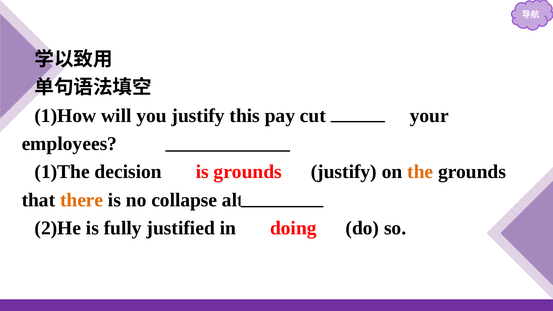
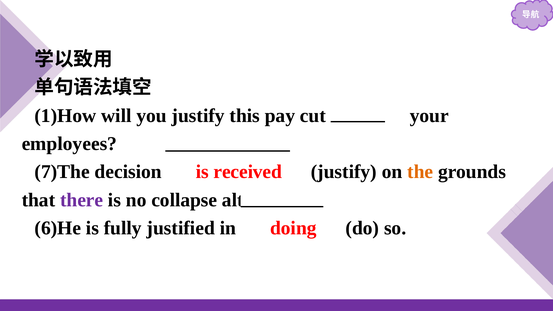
1)The: 1)The -> 7)The
is grounds: grounds -> received
there colour: orange -> purple
2)He: 2)He -> 6)He
